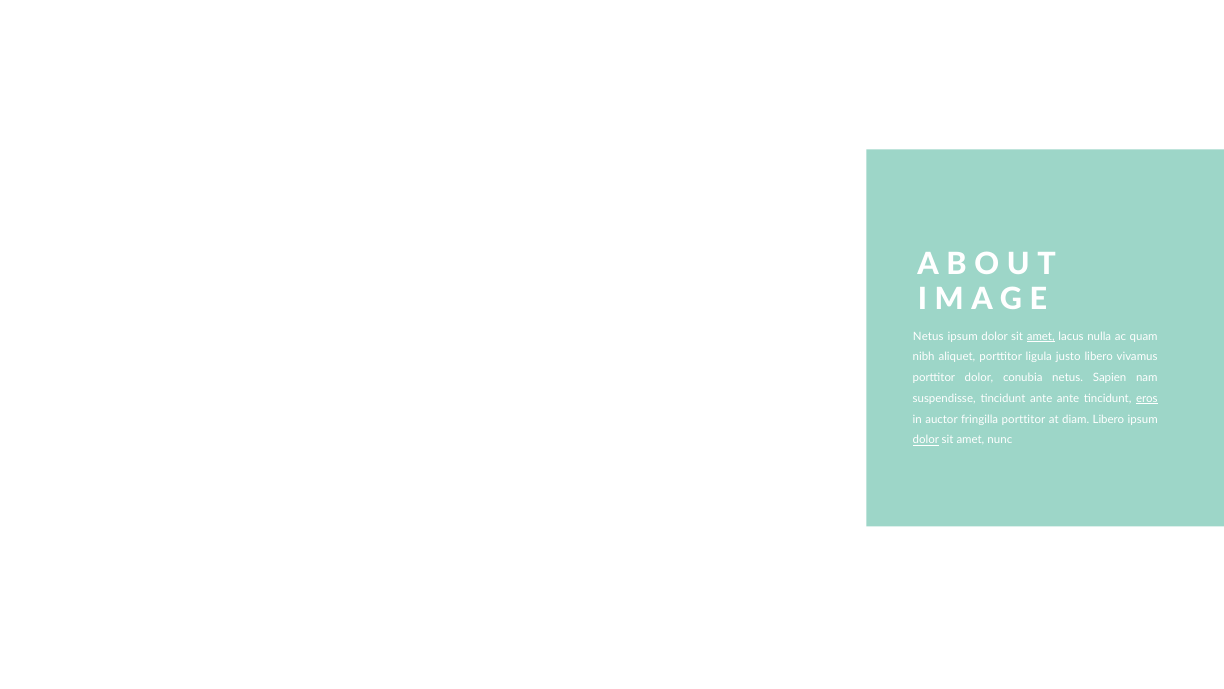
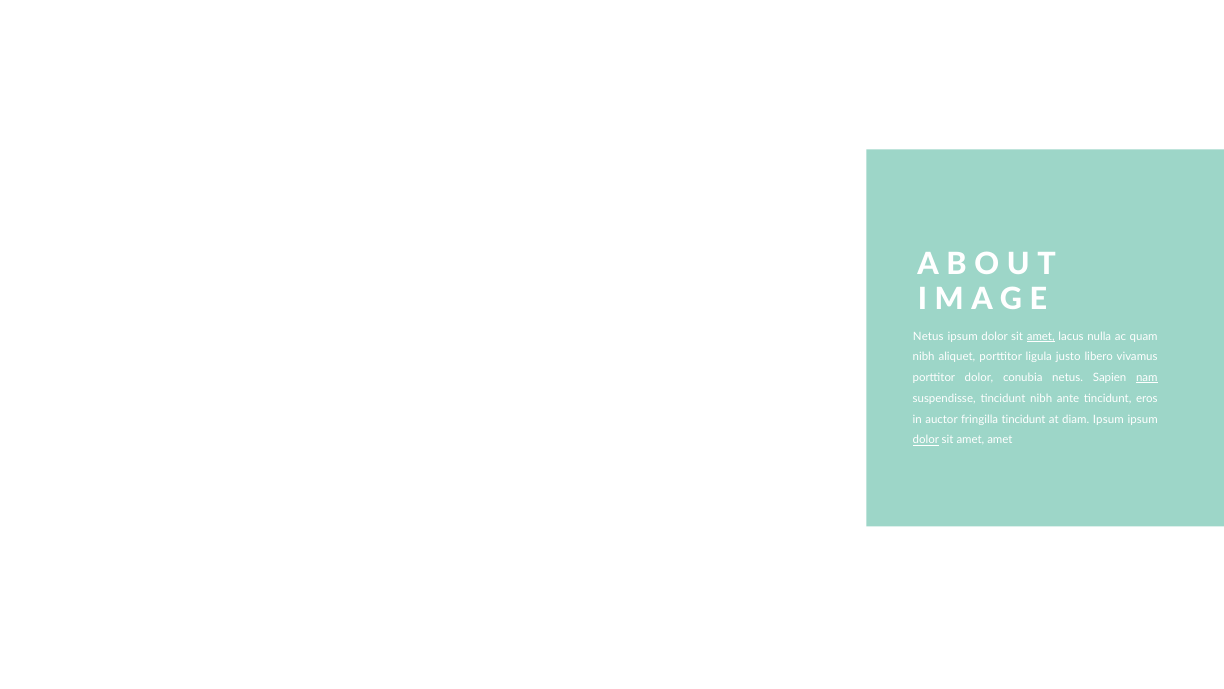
nam underline: none -> present
tincidunt ante: ante -> nibh
eros underline: present -> none
fringilla porttitor: porttitor -> tincidunt
diam Libero: Libero -> Ipsum
amet nunc: nunc -> amet
